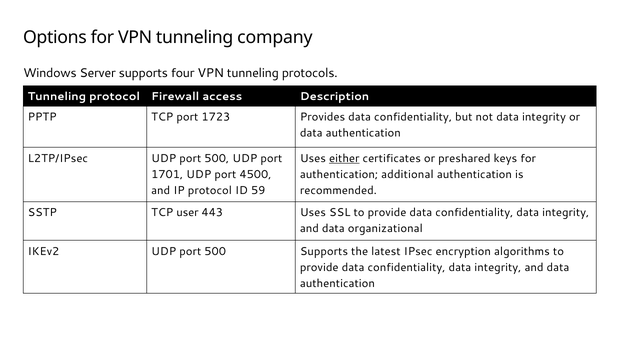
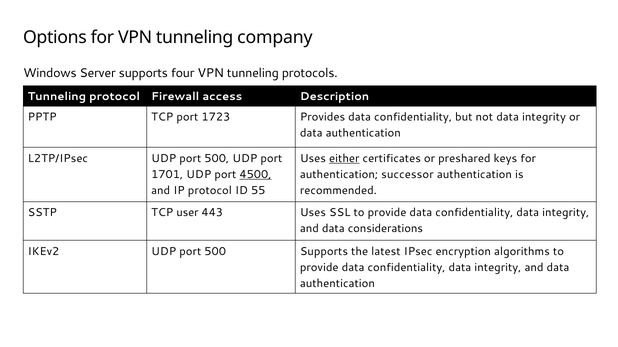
4500 underline: none -> present
additional: additional -> successor
59: 59 -> 55
organizational: organizational -> considerations
